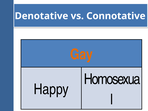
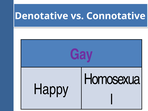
Gay colour: orange -> purple
